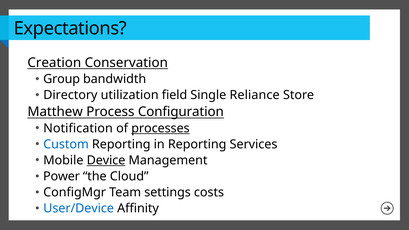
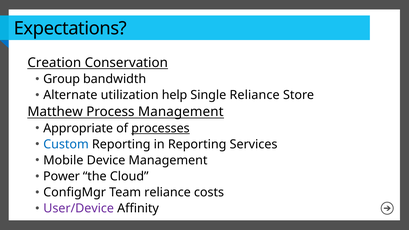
Directory: Directory -> Alternate
field: field -> help
Process Configuration: Configuration -> Management
Notification: Notification -> Appropriate
Device underline: present -> none
Team settings: settings -> reliance
User/Device colour: blue -> purple
